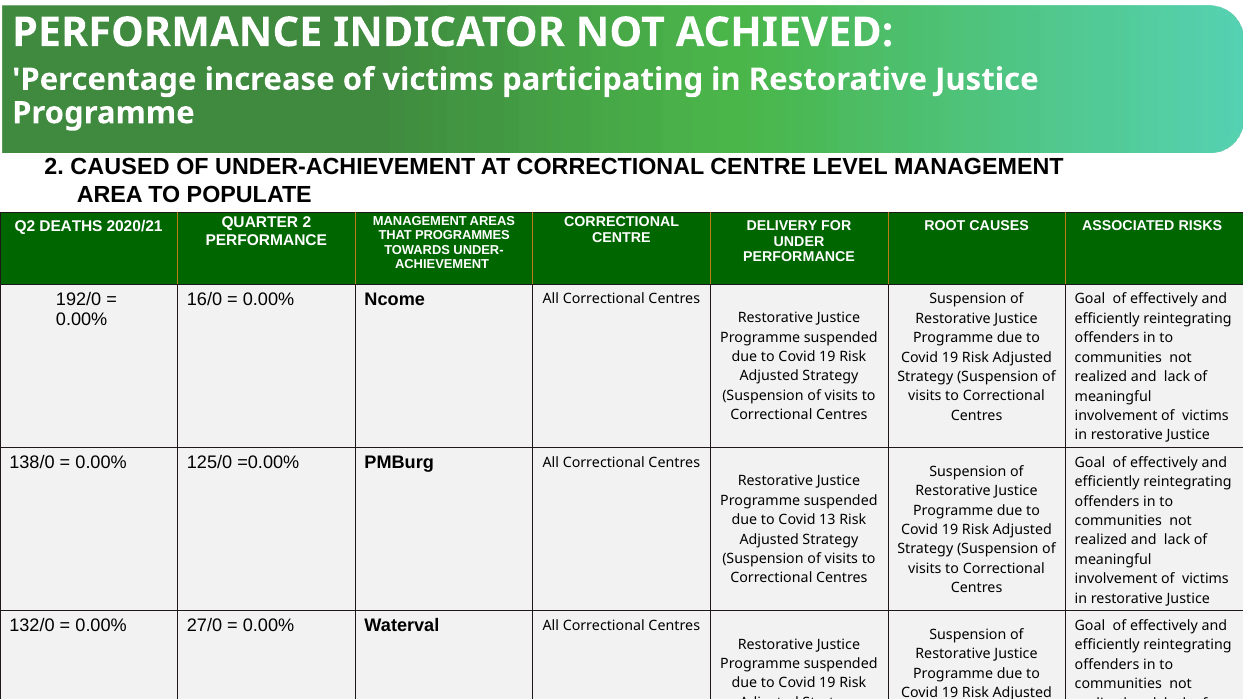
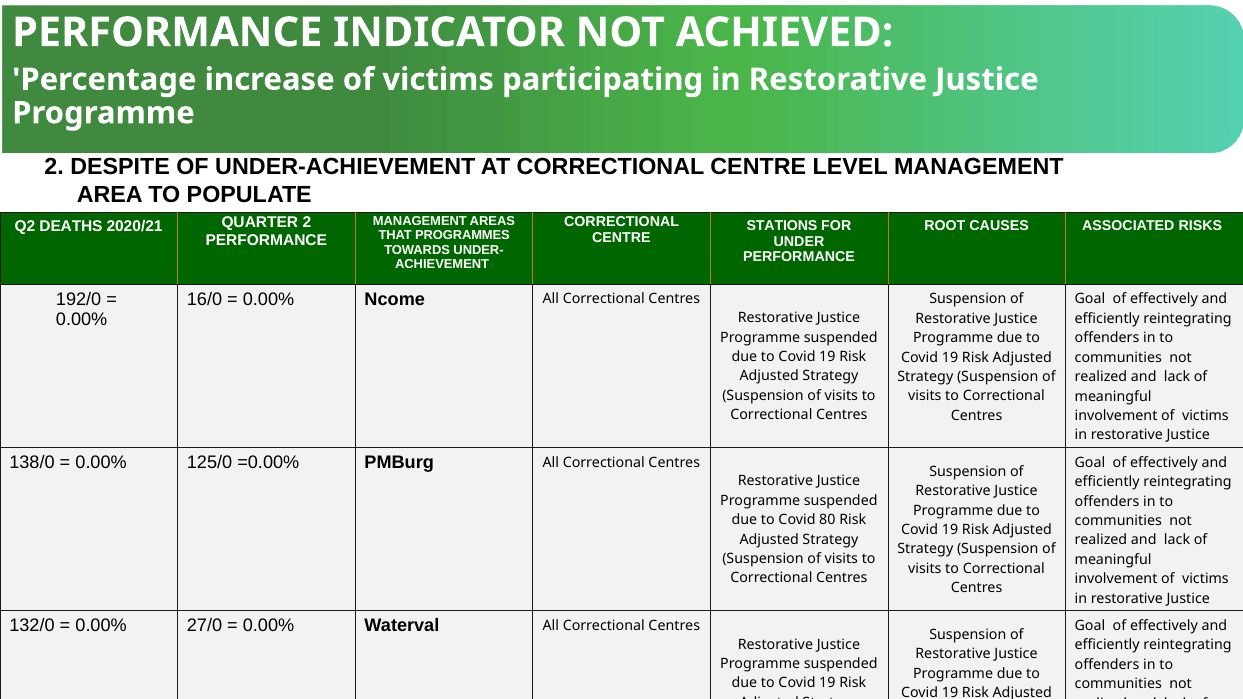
CAUSED: CAUSED -> DESPITE
DELIVERY: DELIVERY -> STATIONS
13: 13 -> 80
